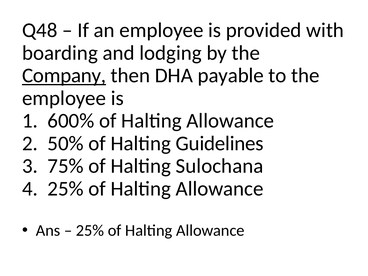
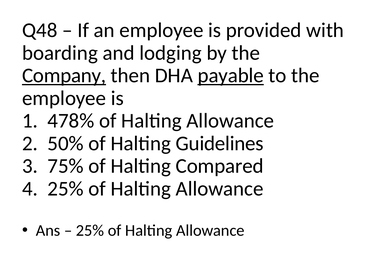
payable underline: none -> present
600%: 600% -> 478%
Sulochana: Sulochana -> Compared
